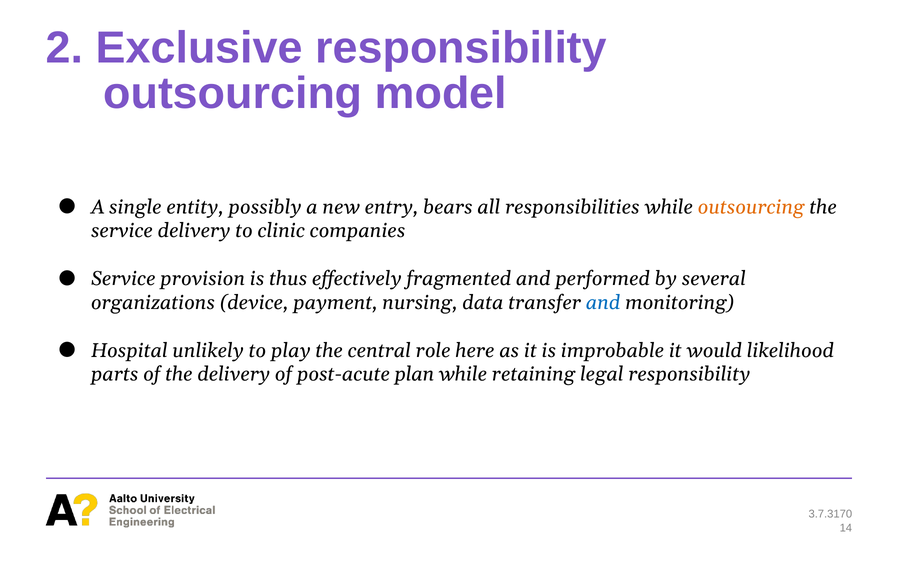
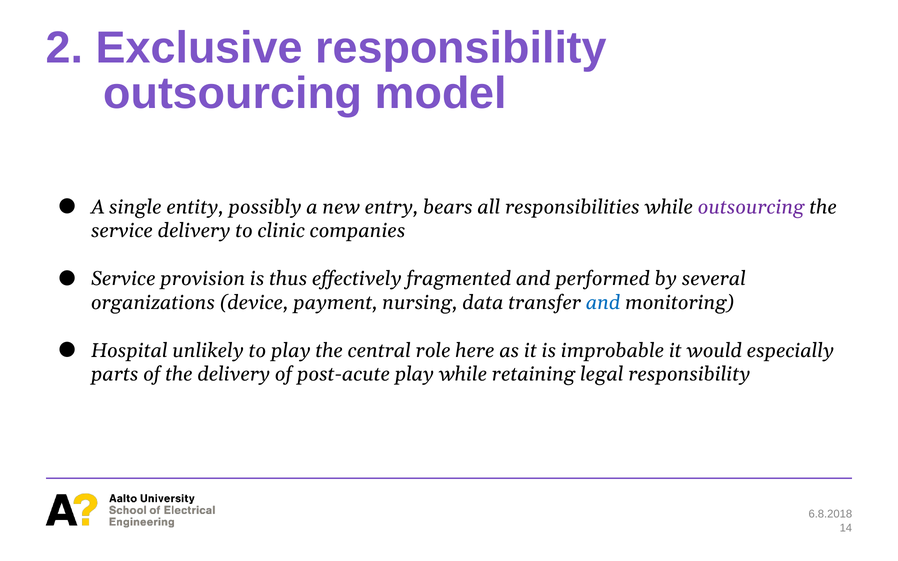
outsourcing at (751, 207) colour: orange -> purple
likelihood: likelihood -> especially
post-acute plan: plan -> play
3.7.3170: 3.7.3170 -> 6.8.2018
